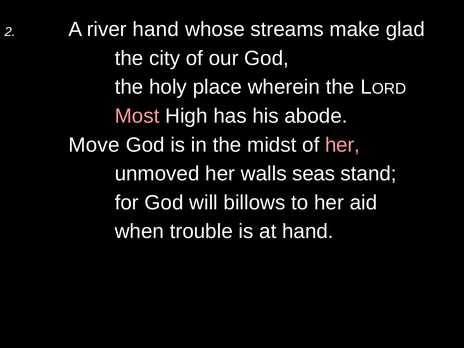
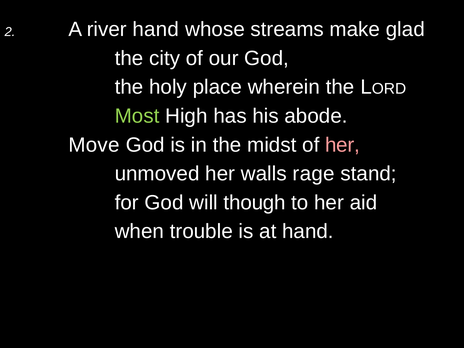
Most colour: pink -> light green
seas: seas -> rage
billows: billows -> though
